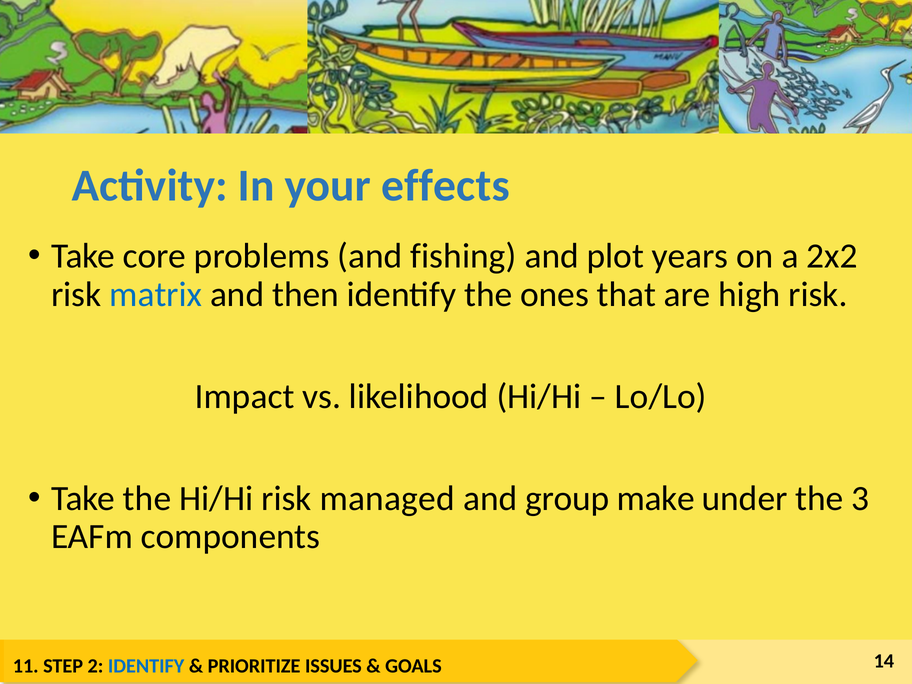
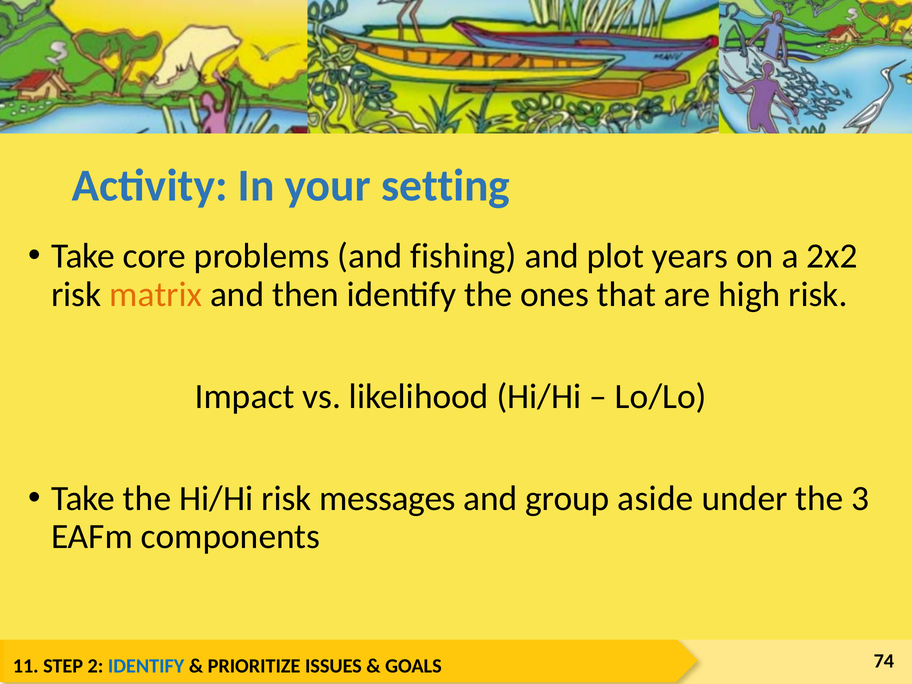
effects: effects -> setting
matrix colour: blue -> orange
managed: managed -> messages
make: make -> aside
14: 14 -> 74
